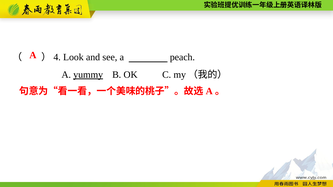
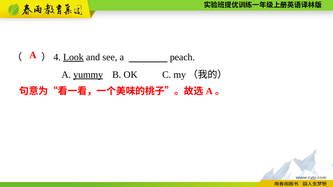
Look underline: none -> present
